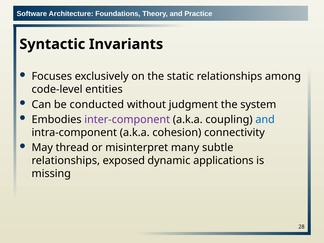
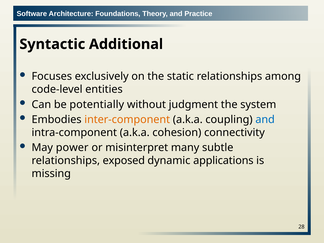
Invariants: Invariants -> Additional
conducted: conducted -> potentially
inter-component colour: purple -> orange
thread: thread -> power
